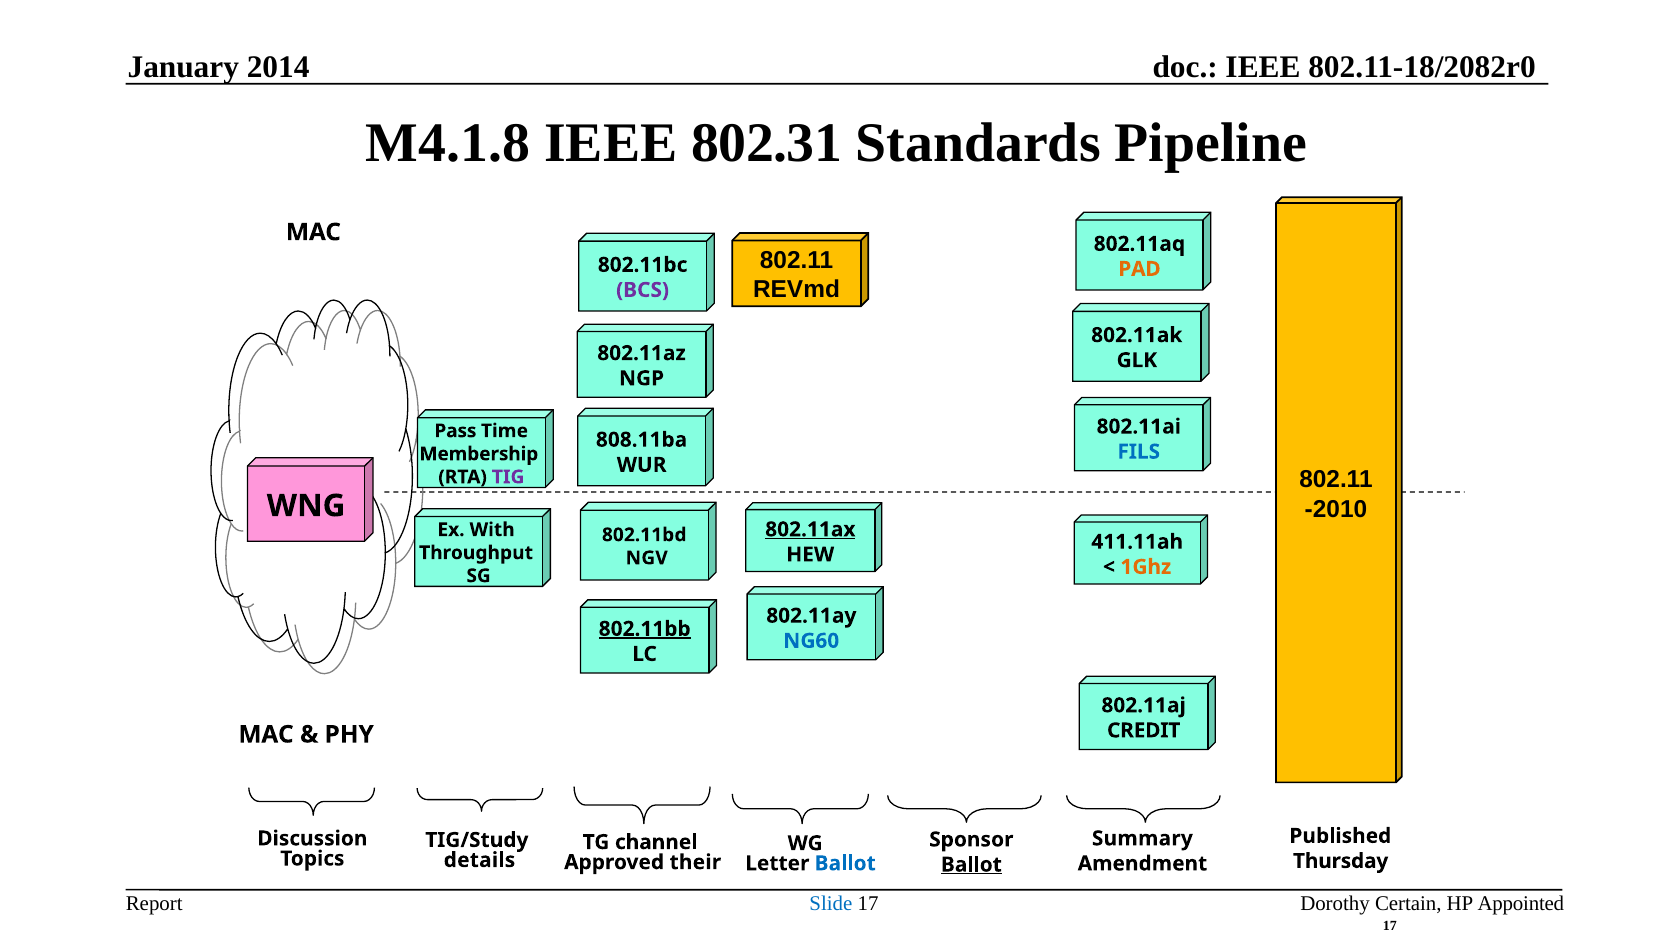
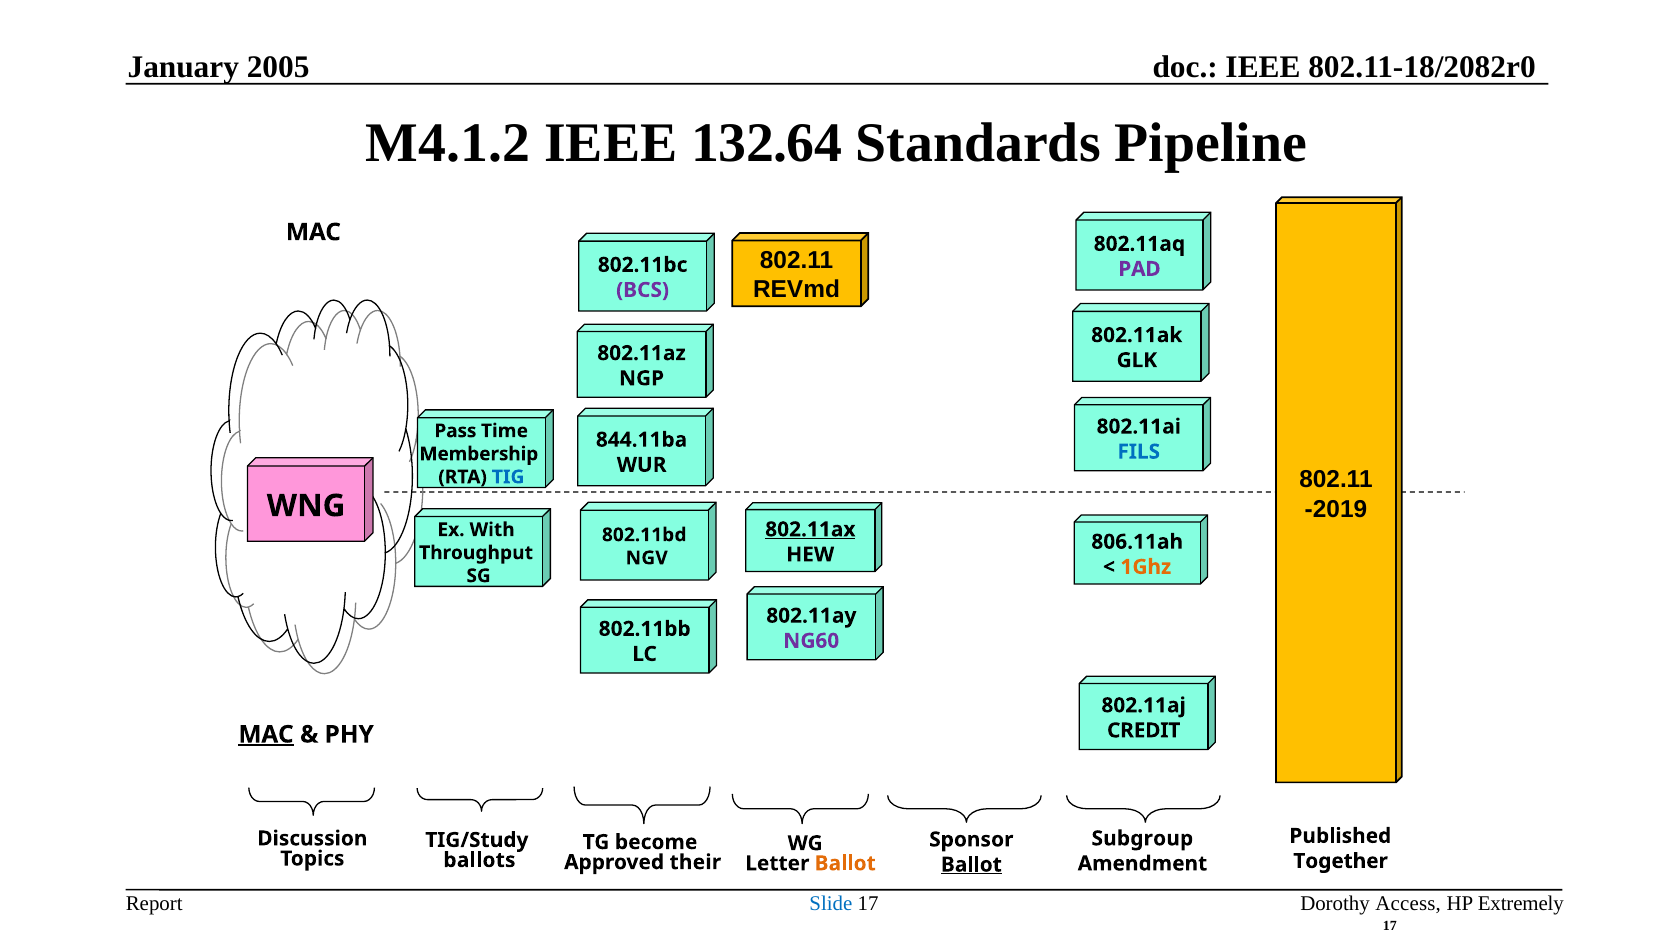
2014: 2014 -> 2005
M4.1.8: M4.1.8 -> M4.1.2
802.31: 802.31 -> 132.64
PAD colour: orange -> purple
808.11ba: 808.11ba -> 844.11ba
TIG colour: purple -> blue
-2010: -2010 -> -2019
411.11ah: 411.11ah -> 806.11ah
802.11bb underline: present -> none
NG60 colour: blue -> purple
MAC at (266, 734) underline: none -> present
Summary: Summary -> Subgroup
channel: channel -> become
details: details -> ballots
Thursday: Thursday -> Together
Ballot at (845, 863) colour: blue -> orange
Certain: Certain -> Access
Appointed: Appointed -> Extremely
